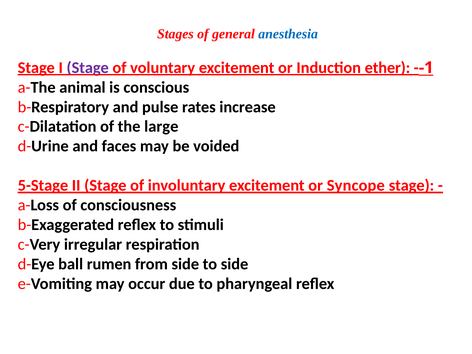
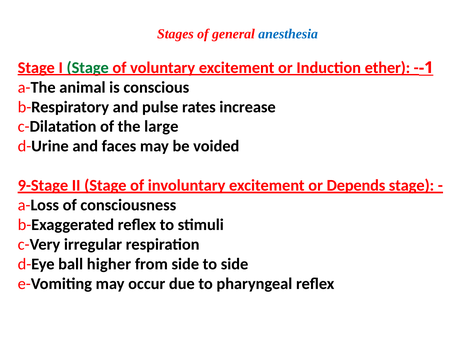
Stage at (88, 68) colour: purple -> green
5-Stage: 5-Stage -> 9-Stage
Syncope: Syncope -> Depends
rumen: rumen -> higher
